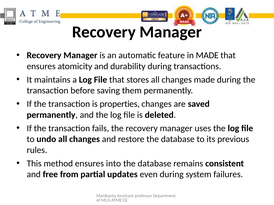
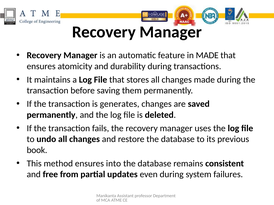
properties: properties -> generates
rules: rules -> book
